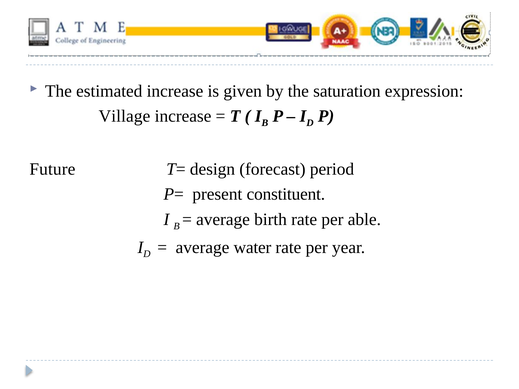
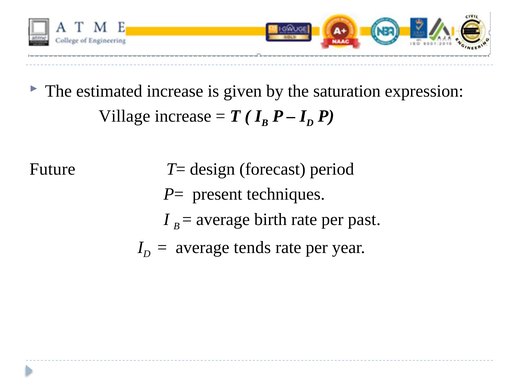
constituent: constituent -> techniques
able: able -> past
water: water -> tends
